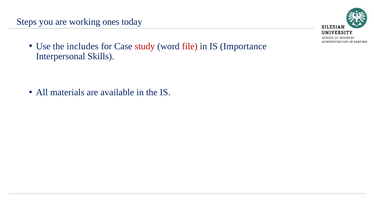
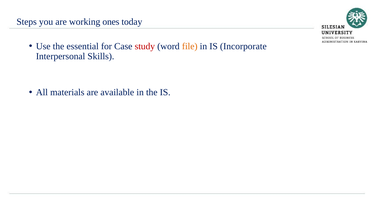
includes: includes -> essential
file colour: red -> orange
Importance: Importance -> Incorporate
